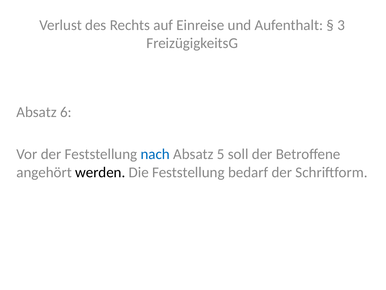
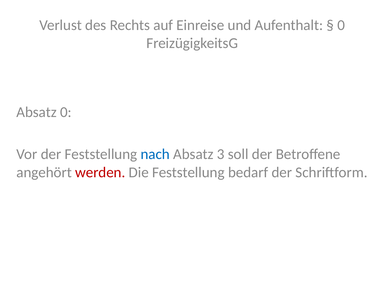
3 at (341, 25): 3 -> 0
Absatz 6: 6 -> 0
5: 5 -> 3
werden colour: black -> red
